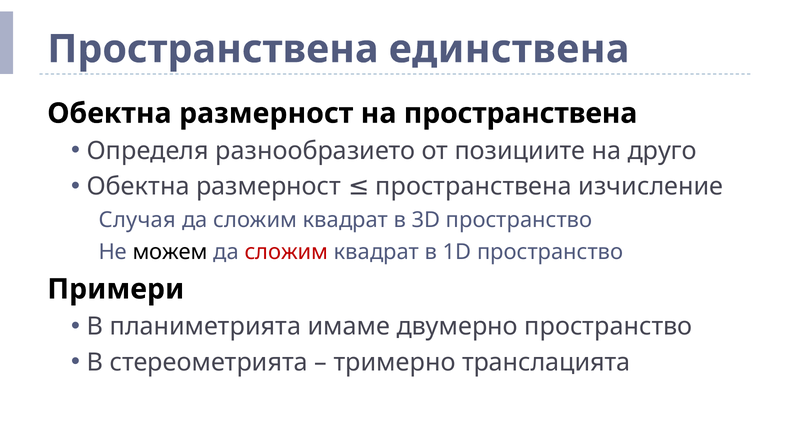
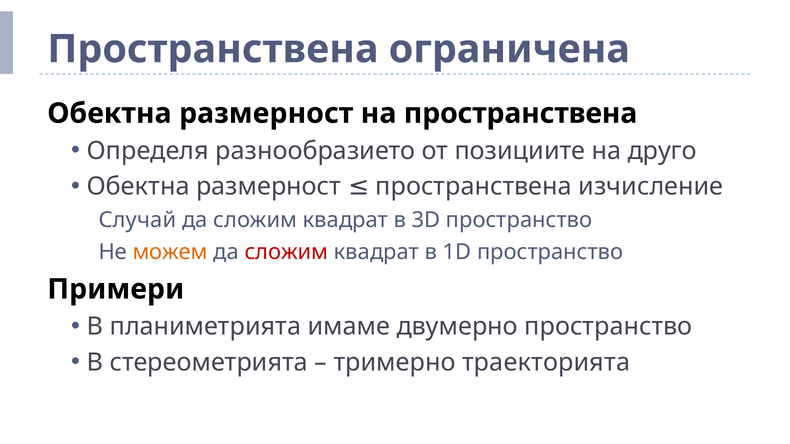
единствена: единствена -> ограничена
Случая: Случая -> Случай
можем colour: black -> orange
транслацията: транслацията -> траекторията
